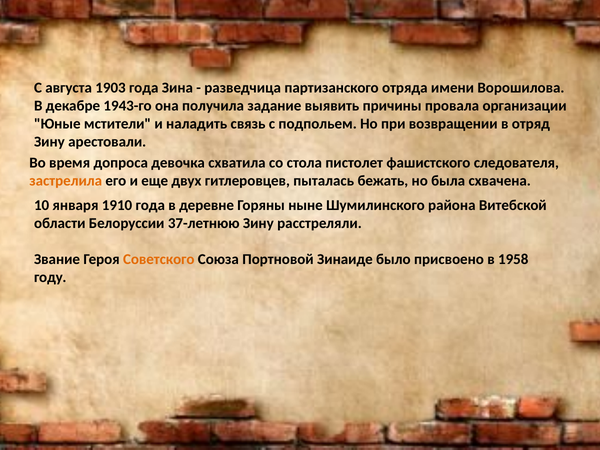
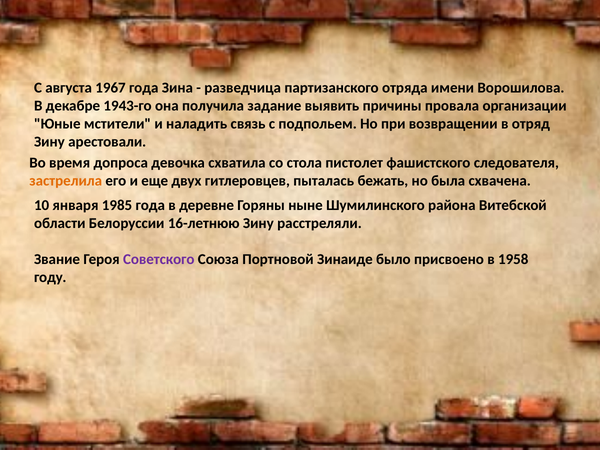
1903: 1903 -> 1967
1910: 1910 -> 1985
37-летнюю: 37-летнюю -> 16-летнюю
Советского colour: orange -> purple
